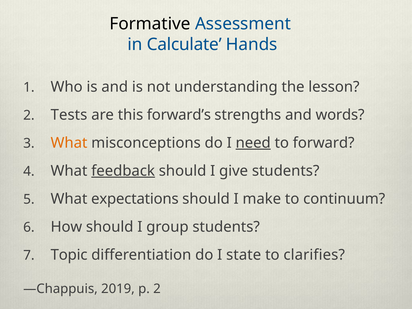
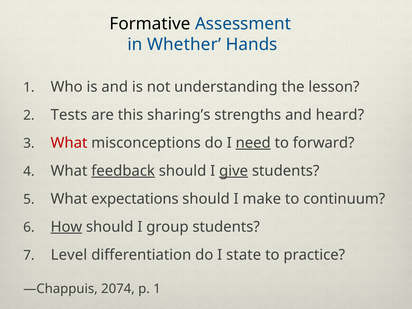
Calculate: Calculate -> Whether
forward’s: forward’s -> sharing’s
words: words -> heard
What at (69, 143) colour: orange -> red
give underline: none -> present
How underline: none -> present
Topic: Topic -> Level
clarifies: clarifies -> practice
2019: 2019 -> 2074
p 2: 2 -> 1
